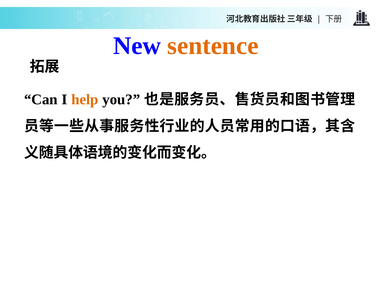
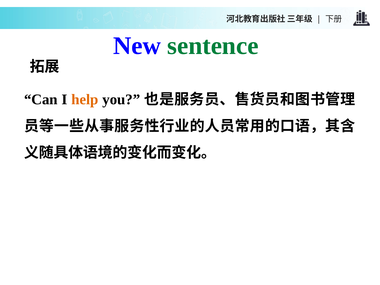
sentence colour: orange -> green
